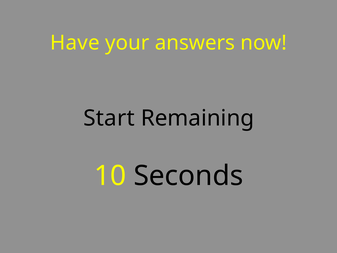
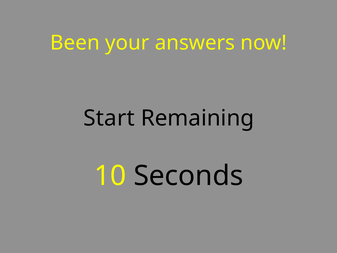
Have: Have -> Been
